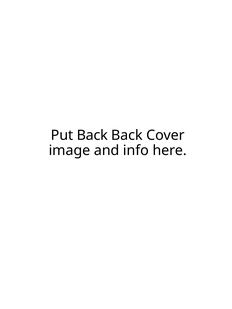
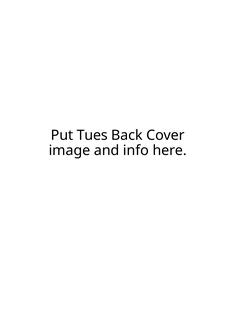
Put Back: Back -> Tues
